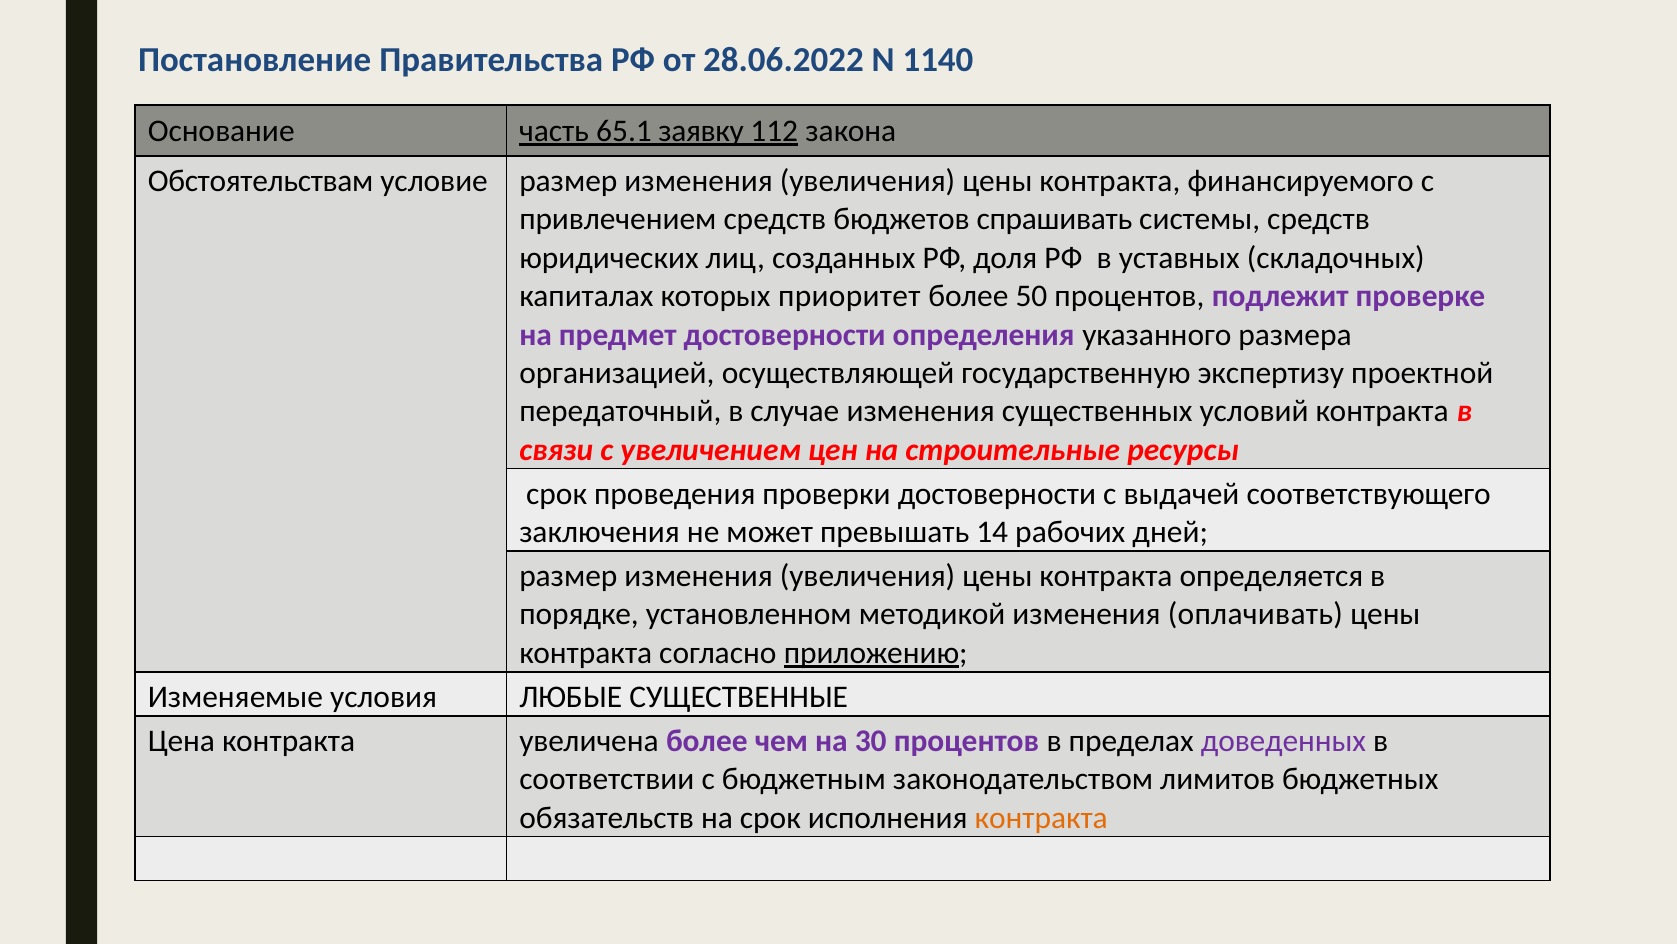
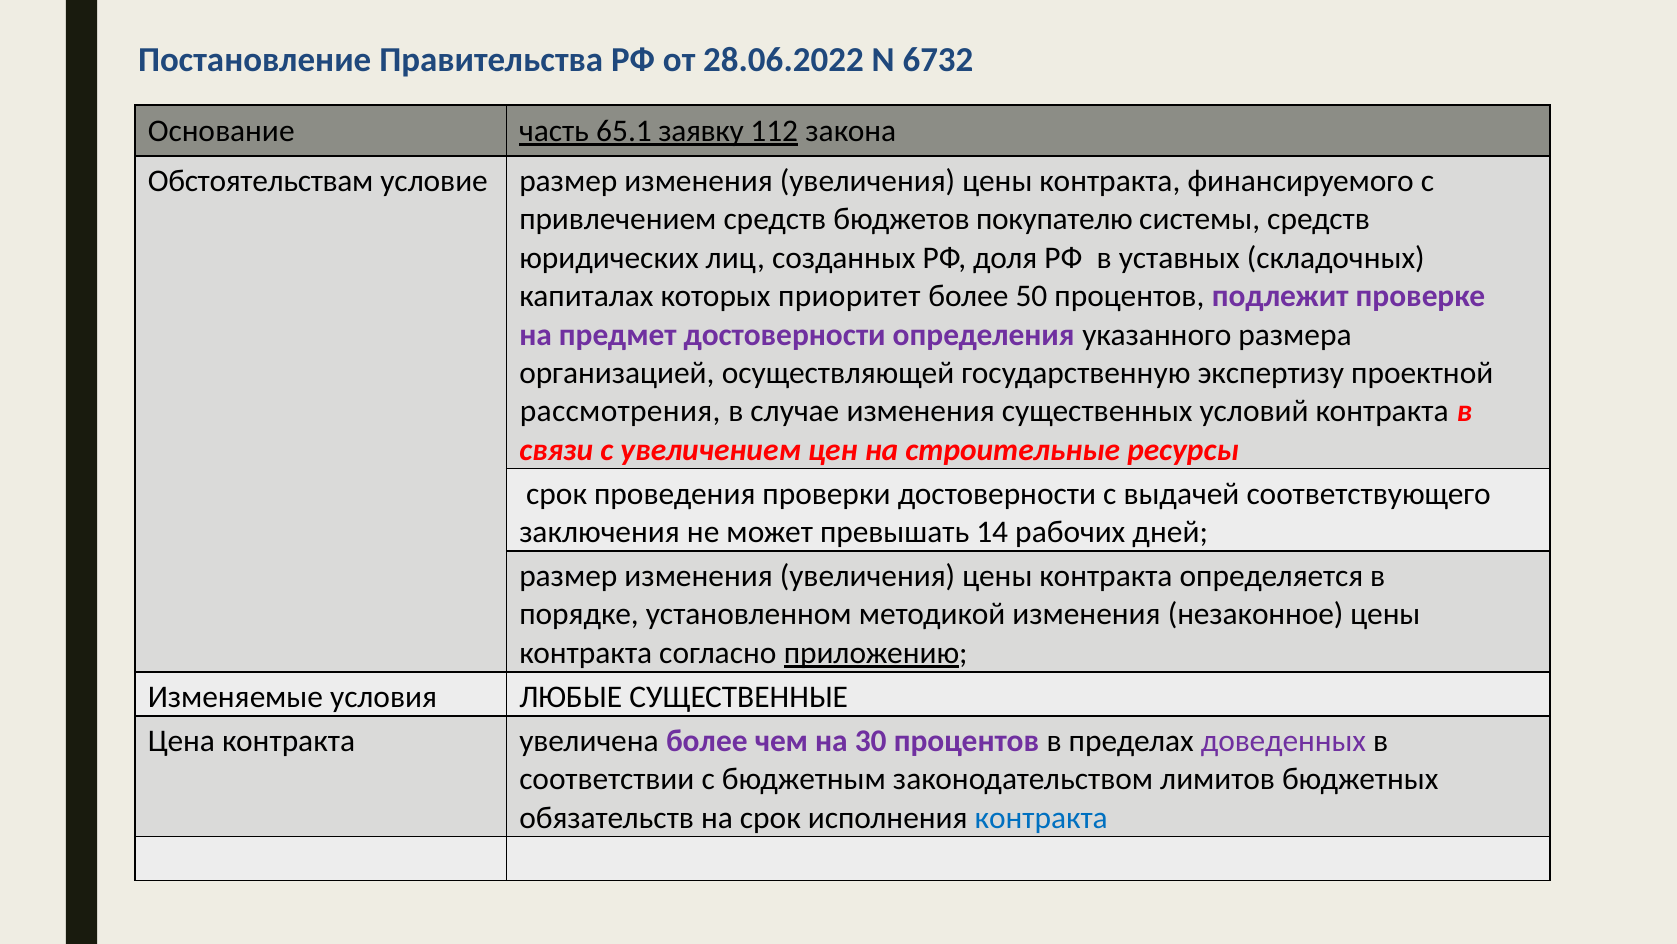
1140: 1140 -> 6732
спрашивать: спрашивать -> покупателю
передаточный: передаточный -> рассмотрения
оплачивать: оплачивать -> незаконное
контракта at (1041, 817) colour: orange -> blue
